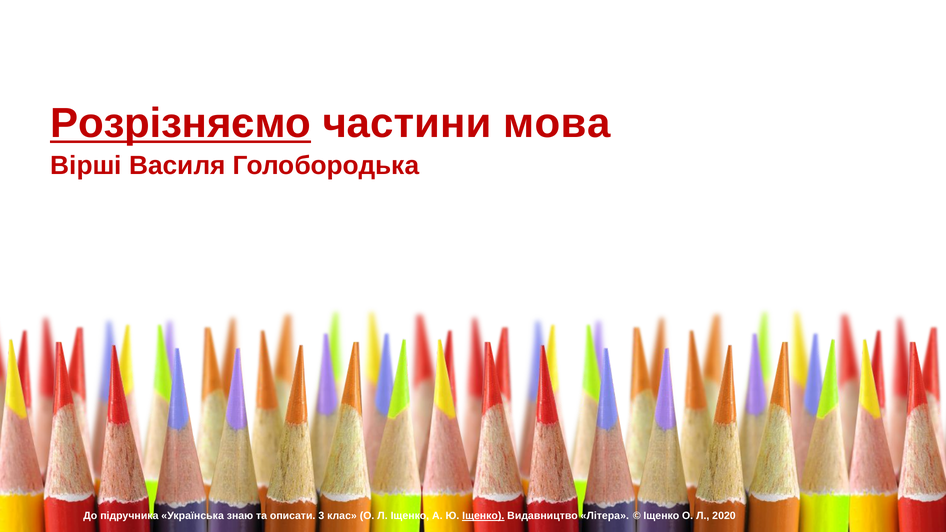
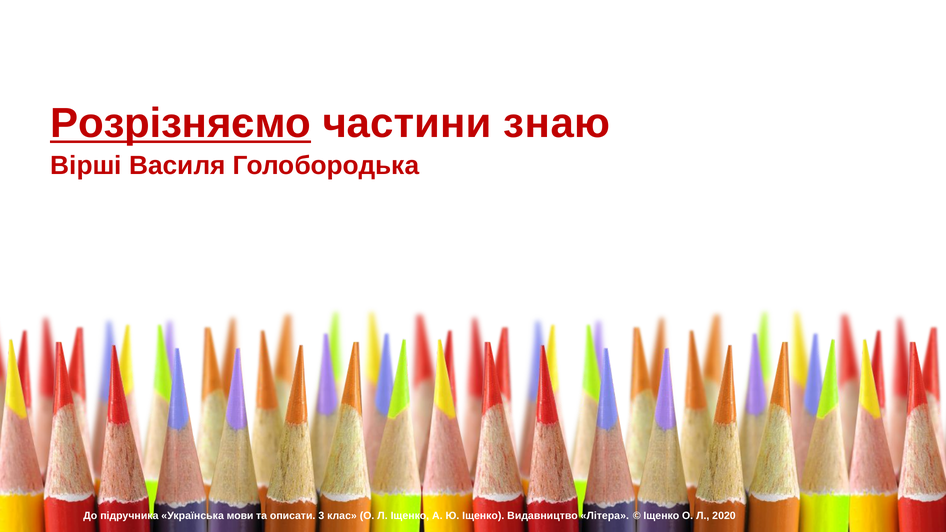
мова: мова -> знаю
знаю: знаю -> мови
Іщенко at (483, 516) underline: present -> none
